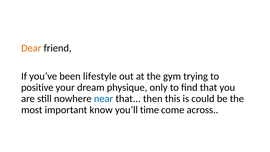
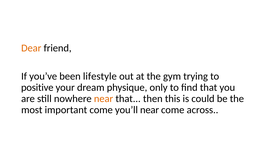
near at (104, 99) colour: blue -> orange
important know: know -> come
you’ll time: time -> near
